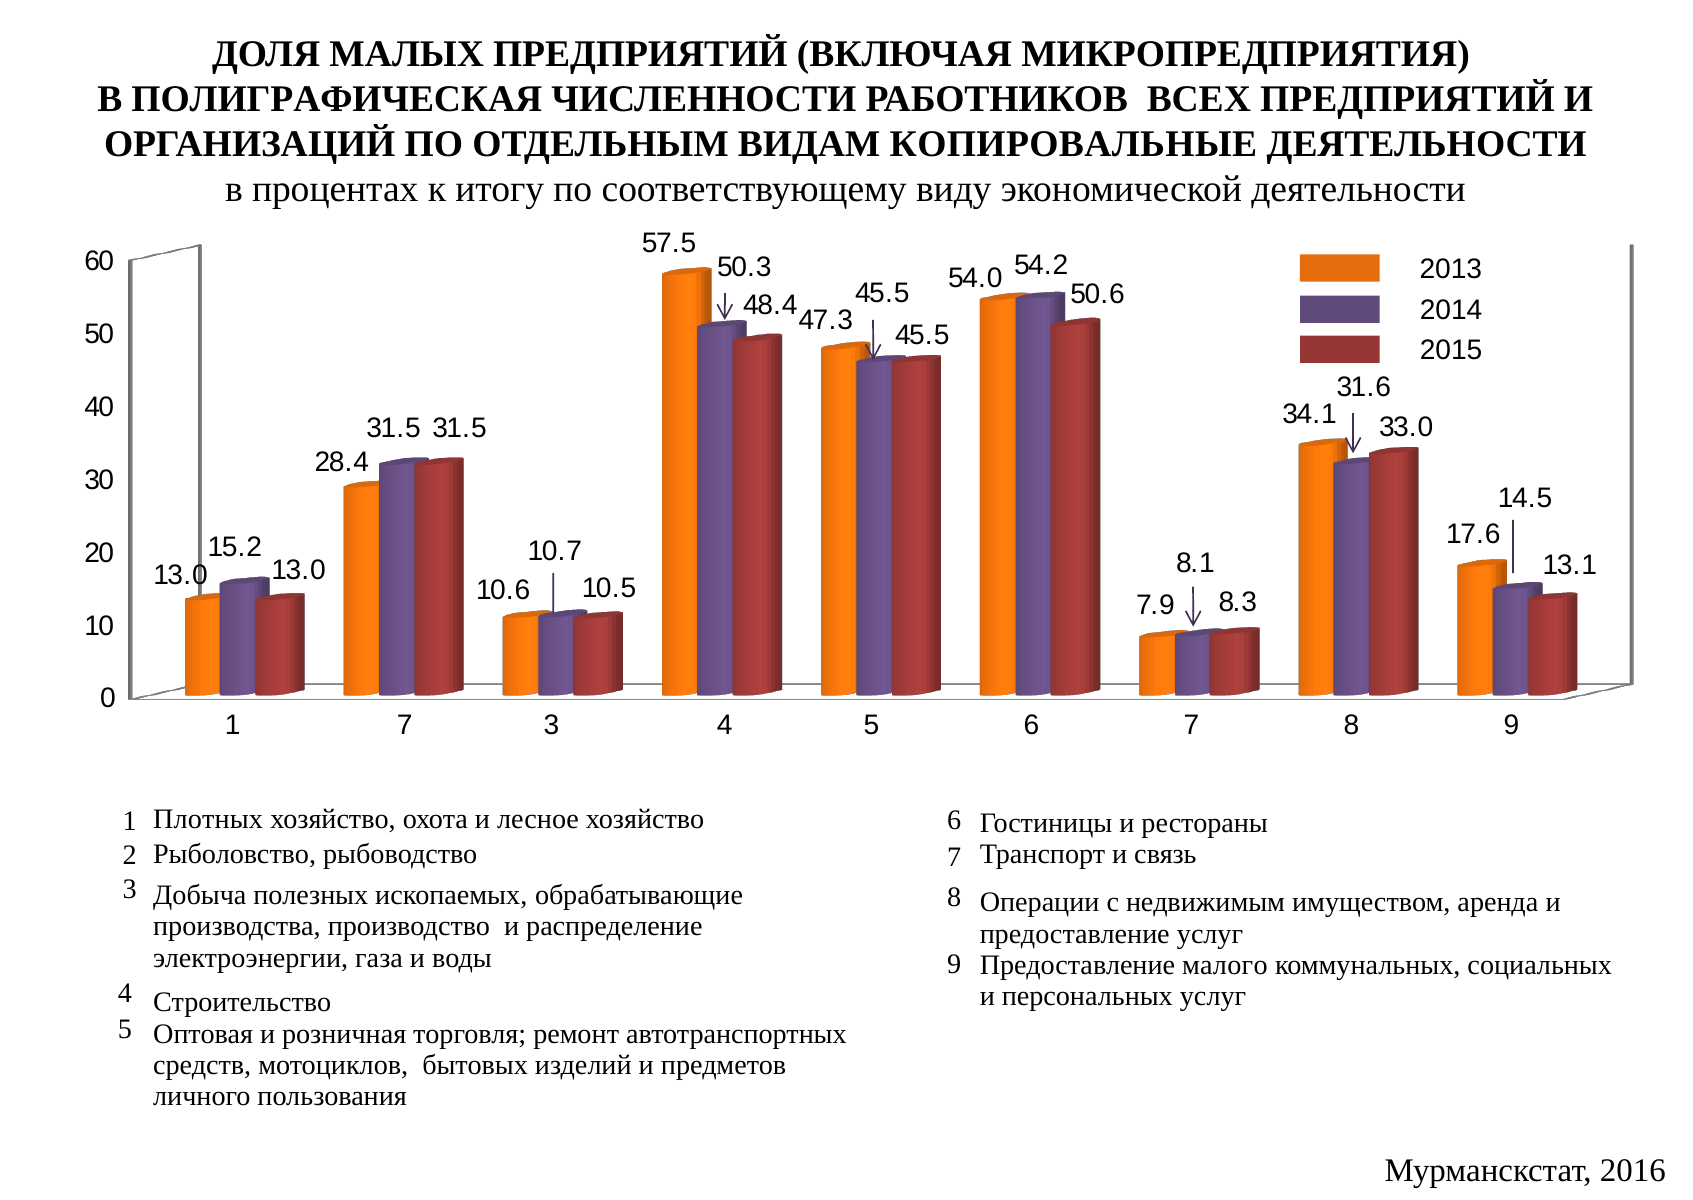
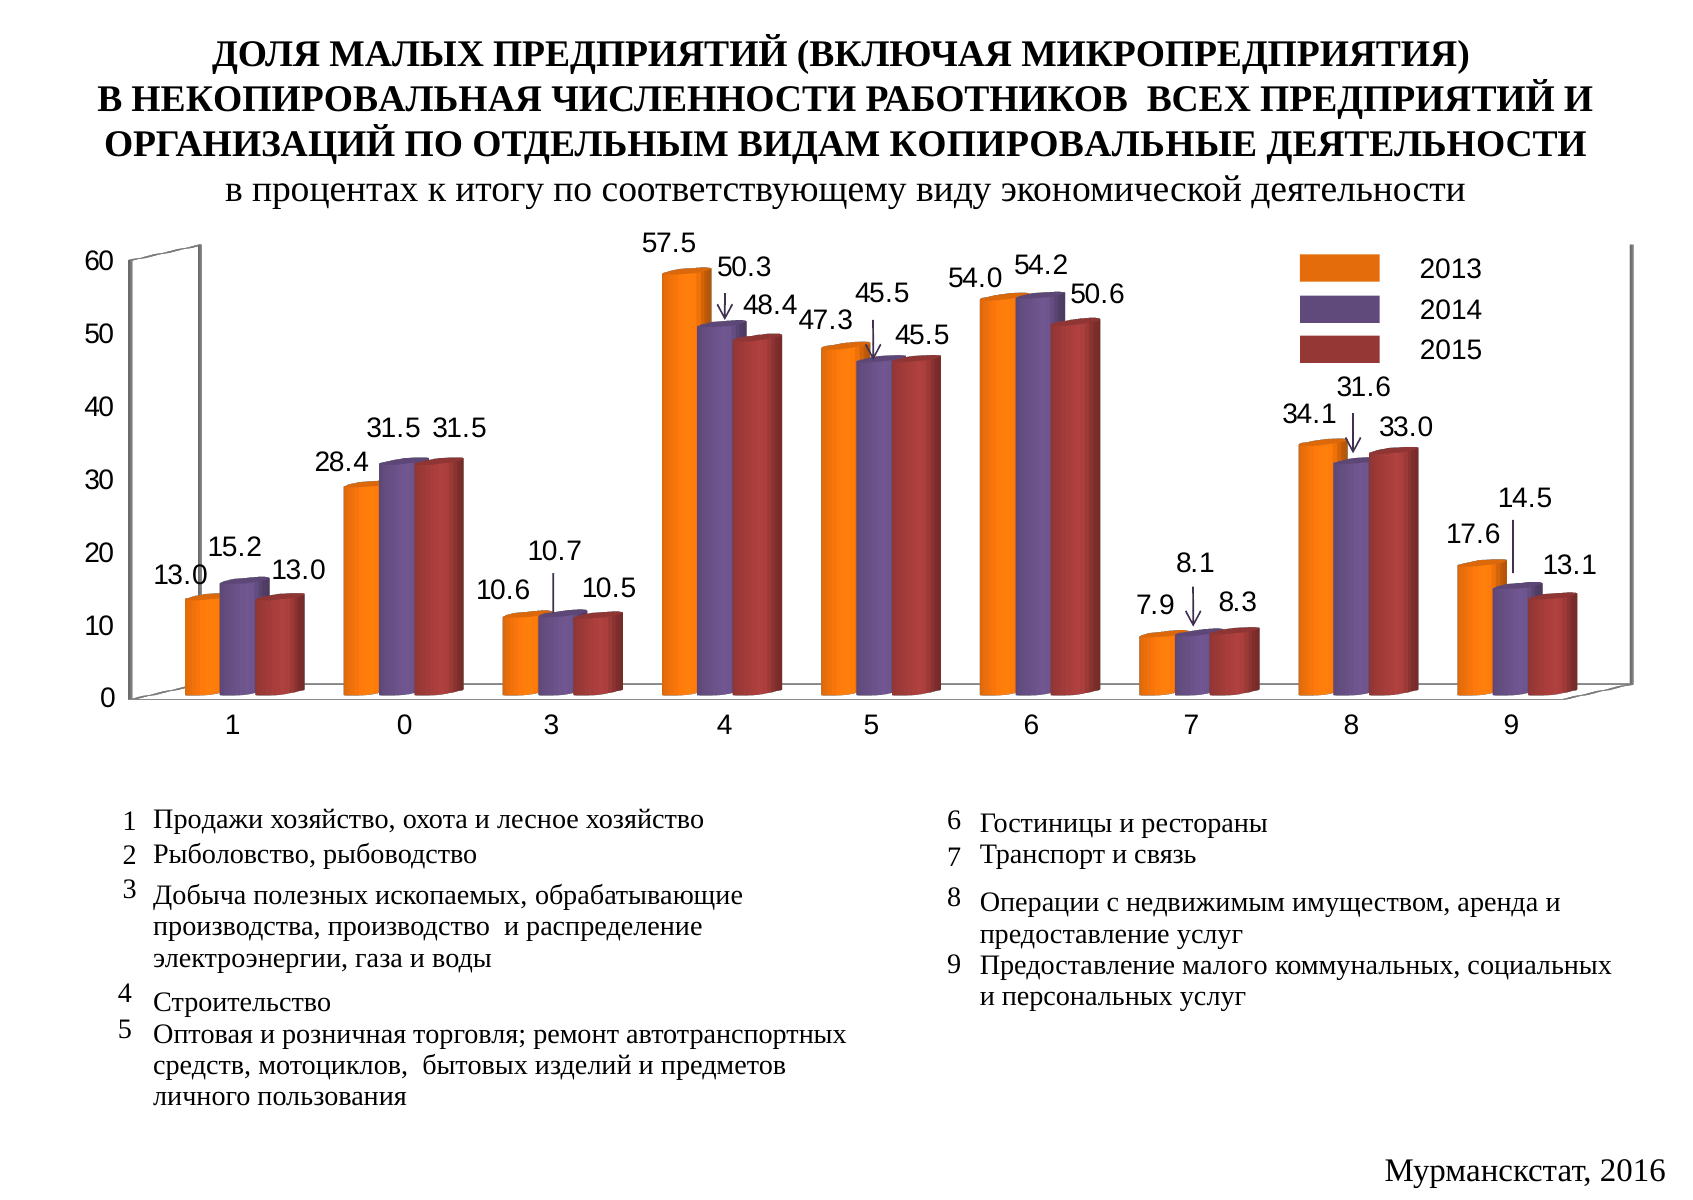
ПОЛИГРАФИЧЕСКАЯ: ПОЛИГРАФИЧЕСКАЯ -> НЕКОПИРОВАЛЬНАЯ
1 7: 7 -> 0
Плотных: Плотных -> Продажи
